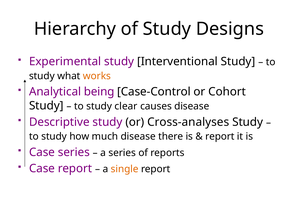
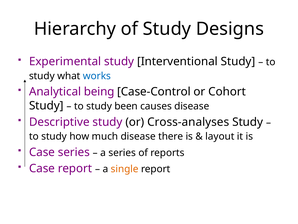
works colour: orange -> blue
clear: clear -> been
report at (220, 136): report -> layout
